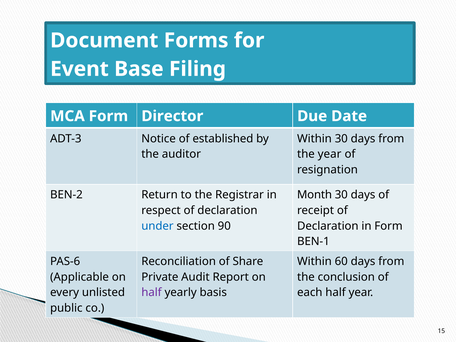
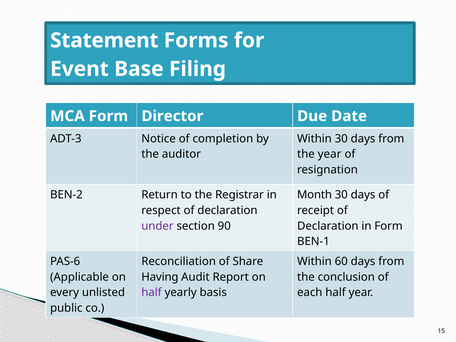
Document: Document -> Statement
established: established -> completion
under colour: blue -> purple
Private: Private -> Having
